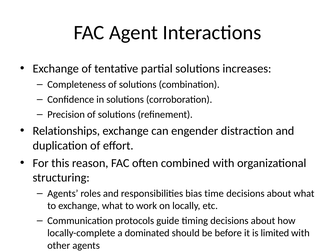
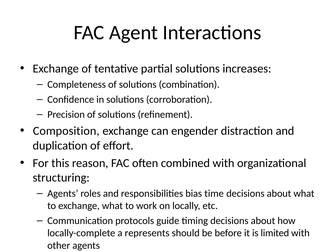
Relationships: Relationships -> Composition
dominated: dominated -> represents
